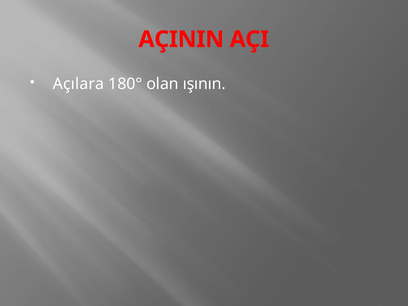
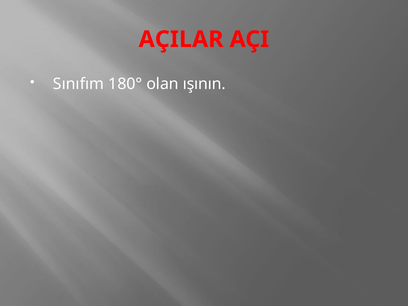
AÇININ: AÇININ -> AÇILAR
Açılara: Açılara -> Sınıfım
